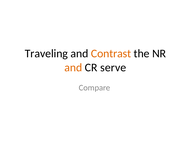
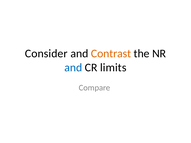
Traveling: Traveling -> Consider
and at (73, 68) colour: orange -> blue
serve: serve -> limits
